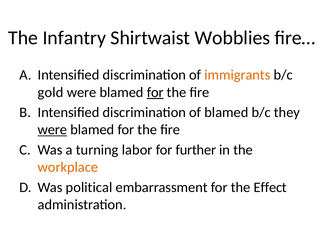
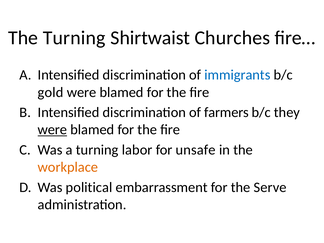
The Infantry: Infantry -> Turning
Wobblies: Wobblies -> Churches
immigrants colour: orange -> blue
for at (155, 92) underline: present -> none
of blamed: blamed -> farmers
further: further -> unsafe
Effect: Effect -> Serve
